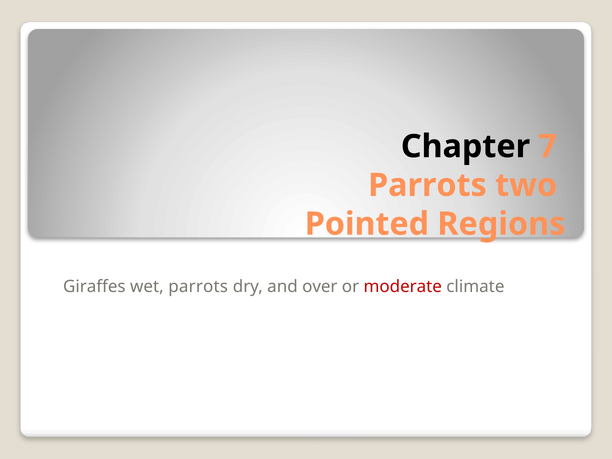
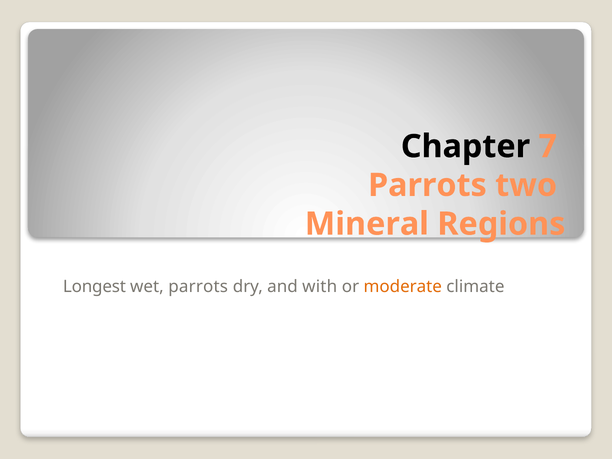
Pointed: Pointed -> Mineral
Giraffes: Giraffes -> Longest
over: over -> with
moderate colour: red -> orange
